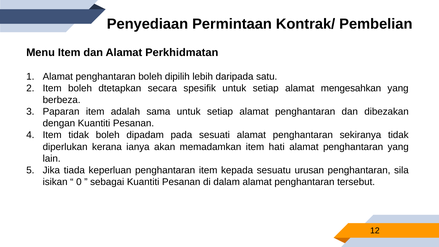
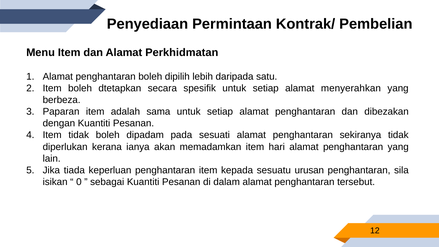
mengesahkan: mengesahkan -> menyerahkan
hati: hati -> hari
